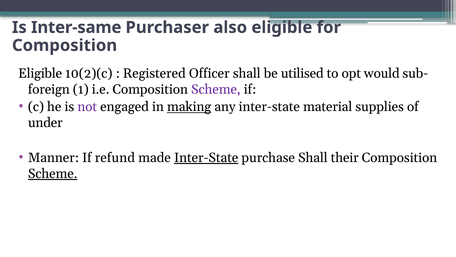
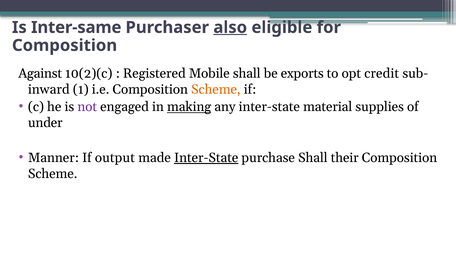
also underline: none -> present
Eligible at (40, 73): Eligible -> Against
Officer: Officer -> Mobile
utilised: utilised -> exports
would: would -> credit
foreign: foreign -> inward
Scheme at (216, 89) colour: purple -> orange
refund: refund -> output
Scheme at (53, 174) underline: present -> none
